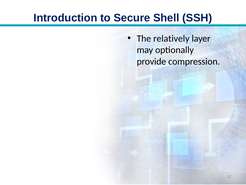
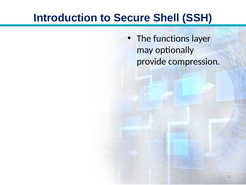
relatively: relatively -> functions
